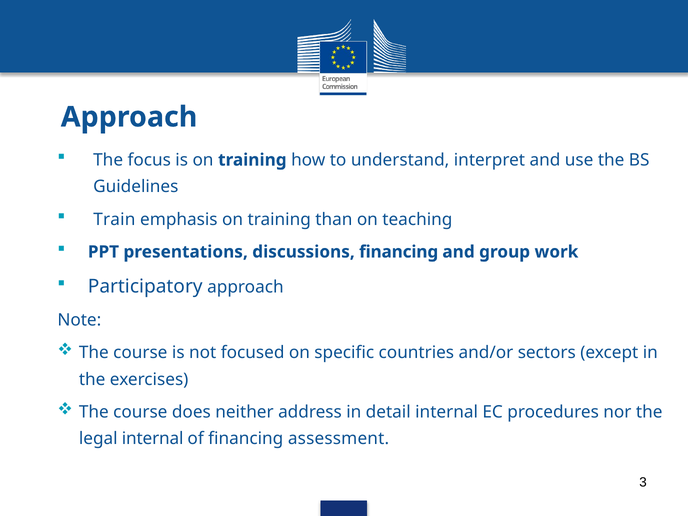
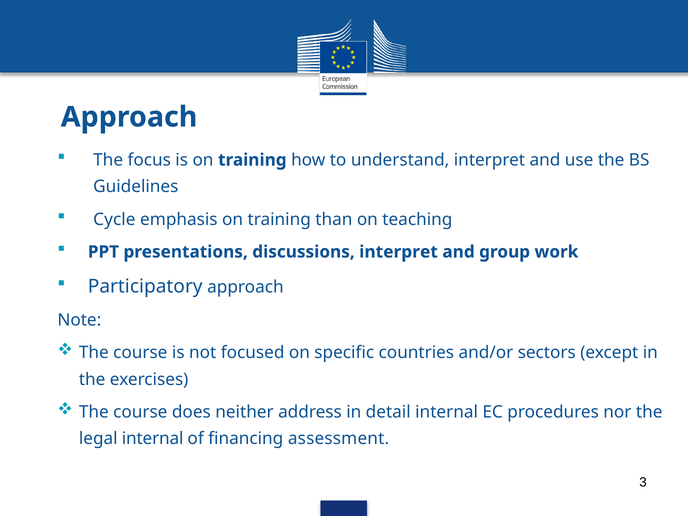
Train: Train -> Cycle
discussions financing: financing -> interpret
